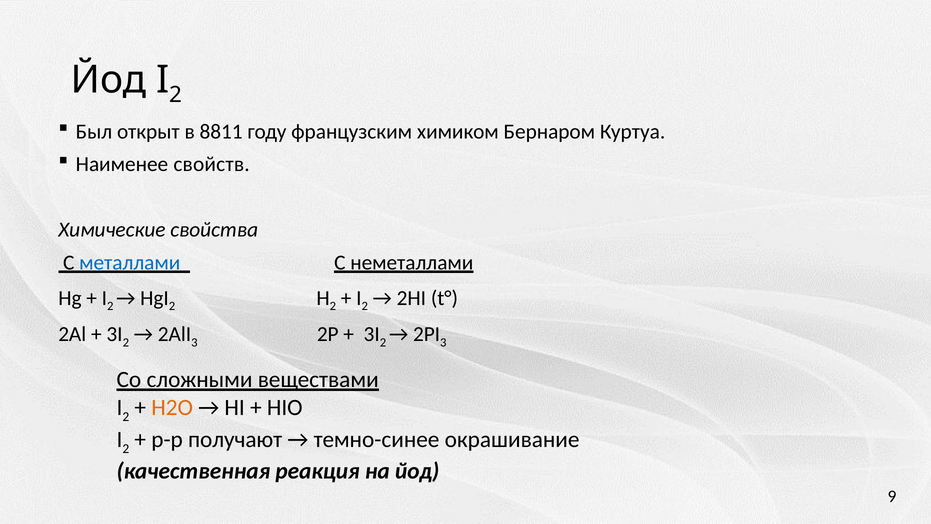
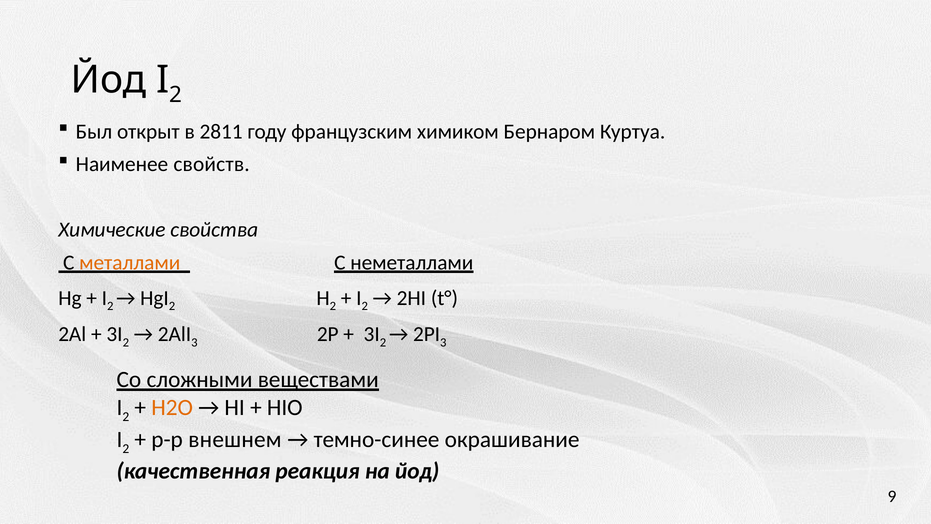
8811: 8811 -> 2811
металлами colour: blue -> orange
получают: получают -> внешнем
